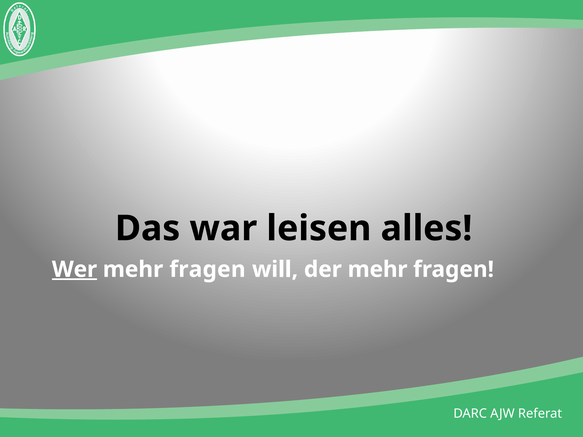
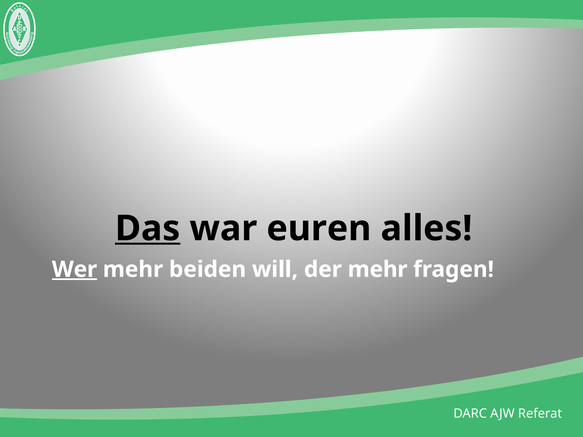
Das underline: none -> present
leisen: leisen -> euren
fragen at (207, 270): fragen -> beiden
